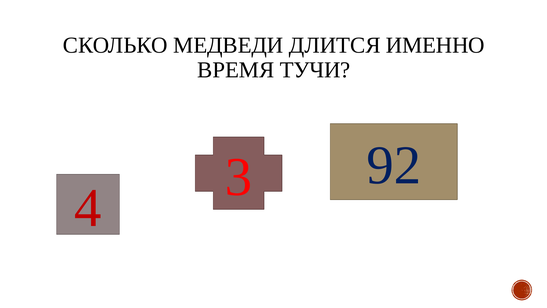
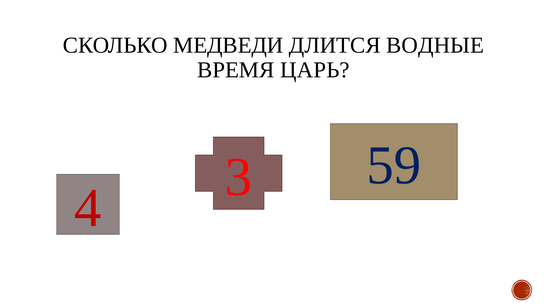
ИМЕННО: ИМЕННО -> ВОДНЫЕ
ТУЧИ: ТУЧИ -> ЦАРЬ
92: 92 -> 59
